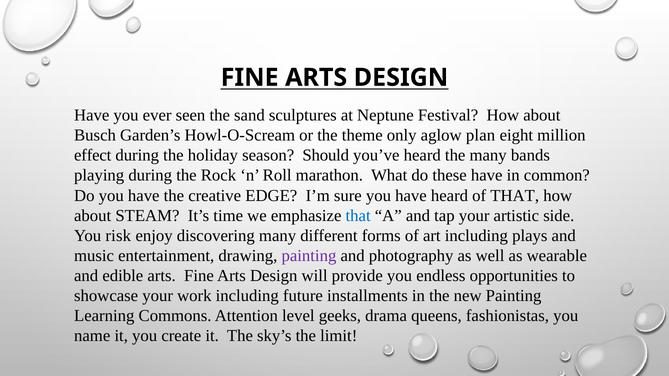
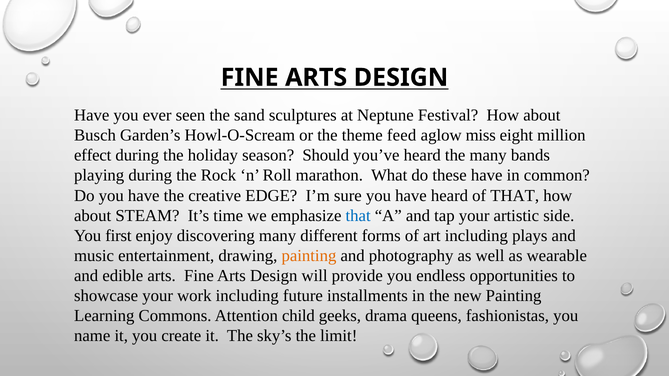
only: only -> feed
plan: plan -> miss
risk: risk -> first
painting at (309, 256) colour: purple -> orange
level: level -> child
